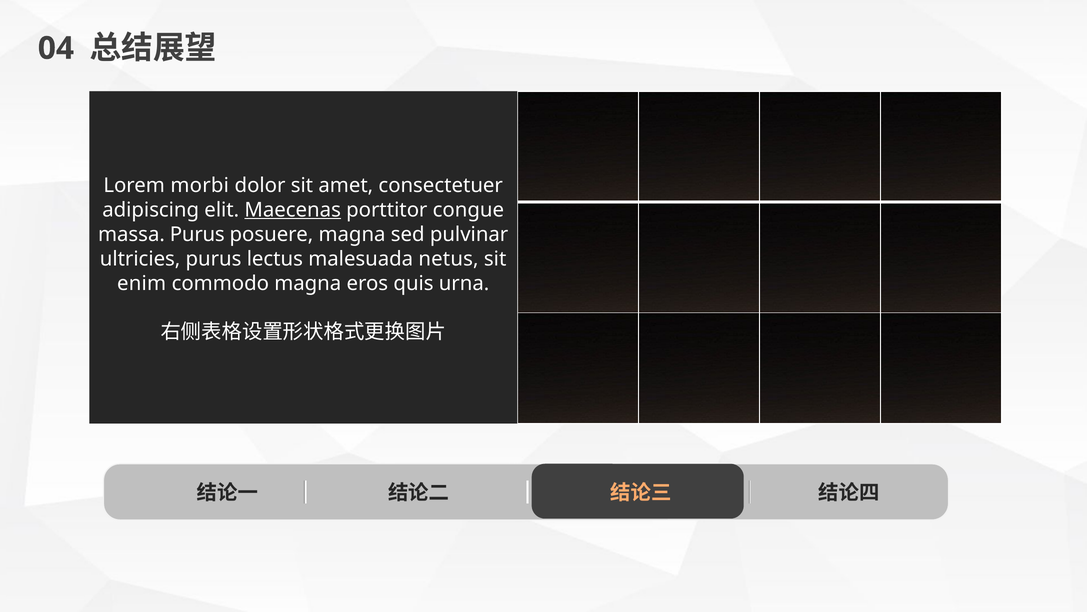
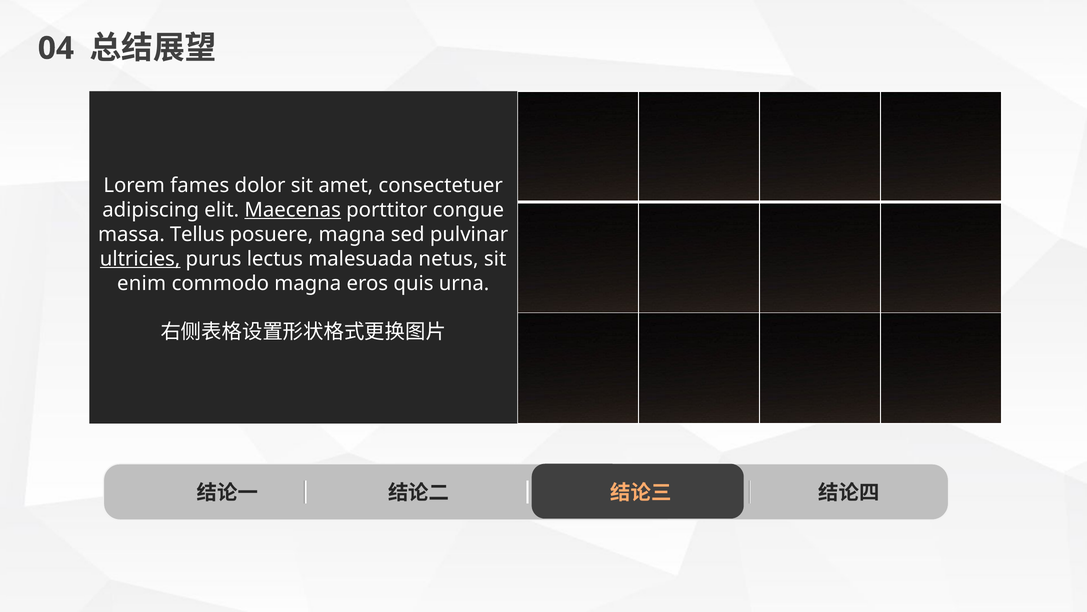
morbi: morbi -> fames
massa Purus: Purus -> Tellus
ultricies underline: none -> present
